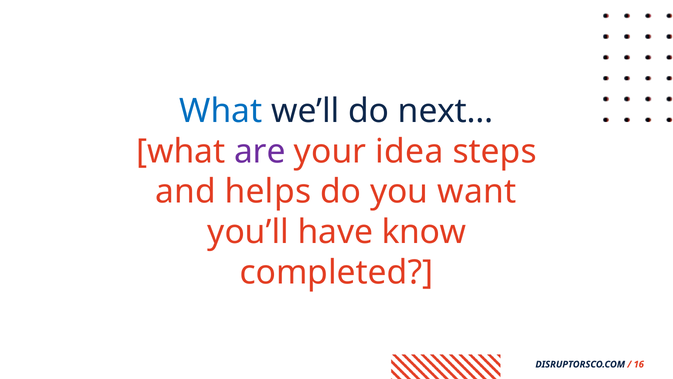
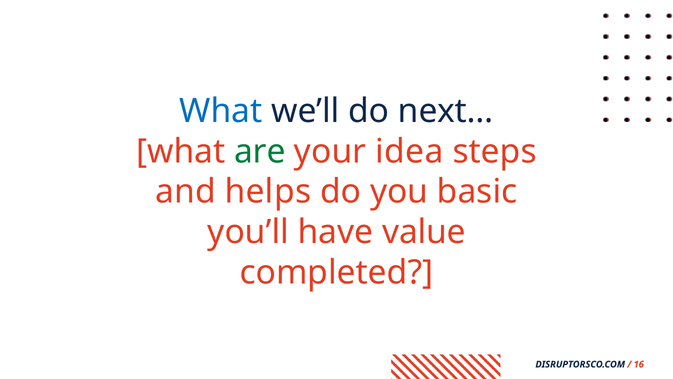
are colour: purple -> green
want: want -> basic
know: know -> value
